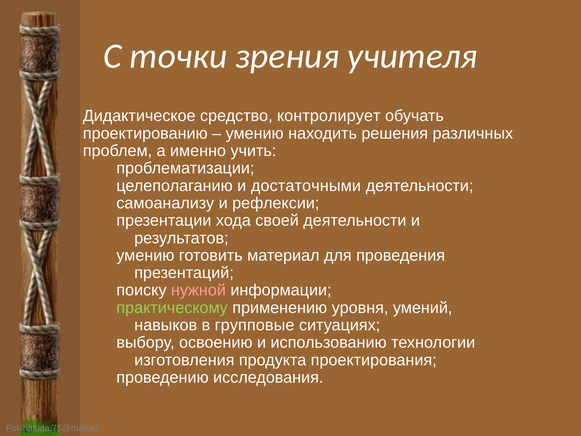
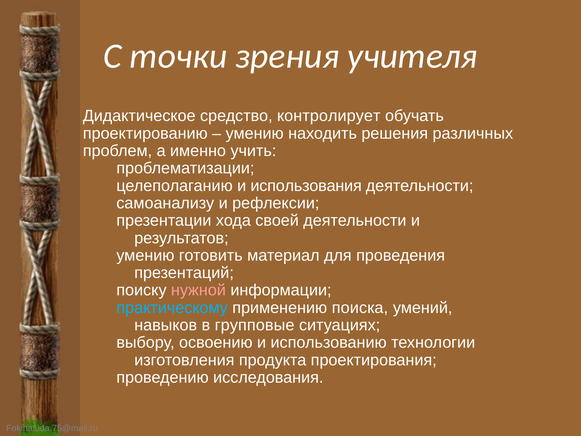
достаточными: достаточными -> использования
практическому colour: light green -> light blue
уровня: уровня -> поиска
